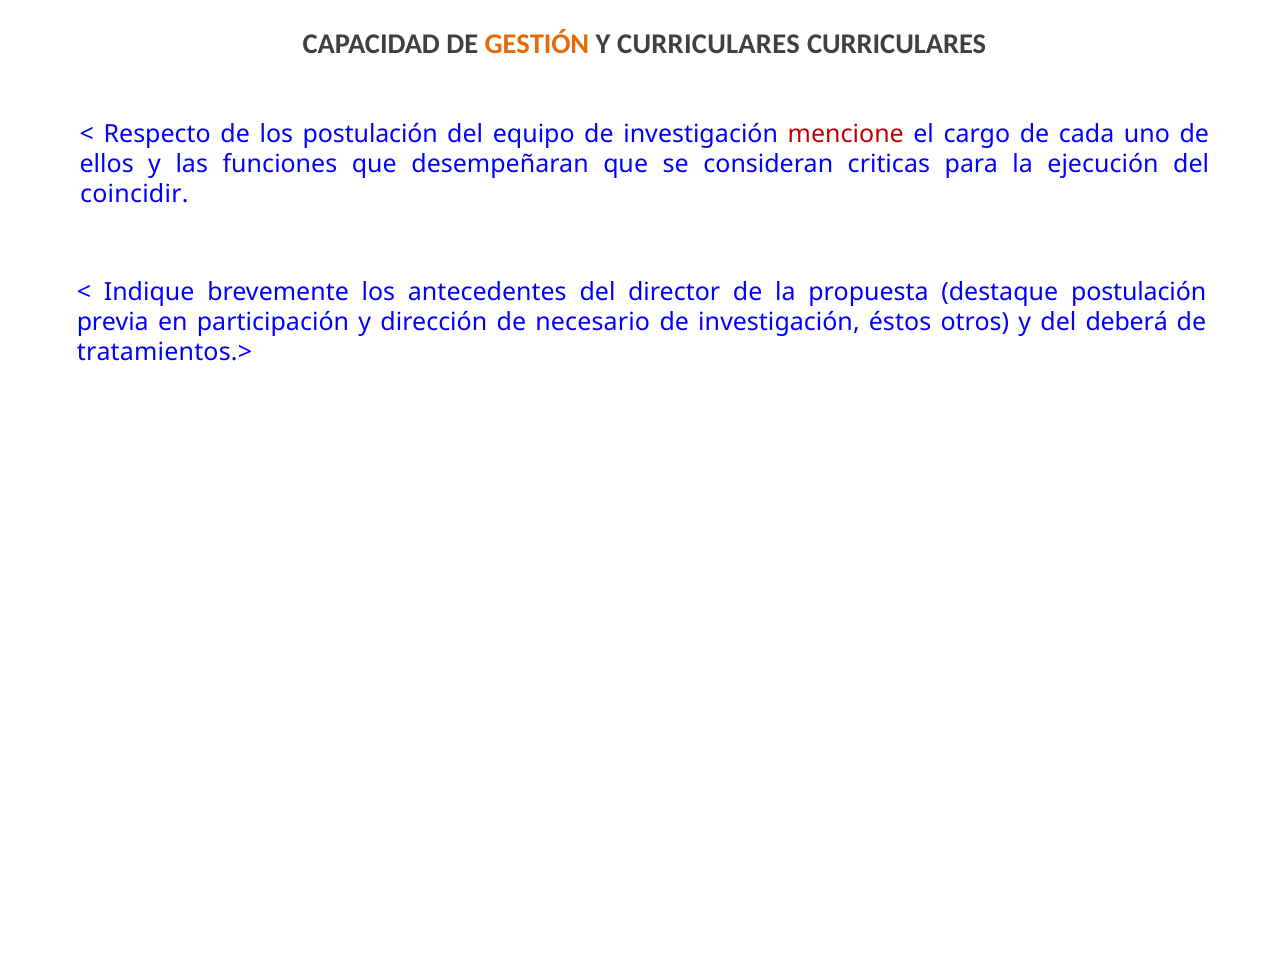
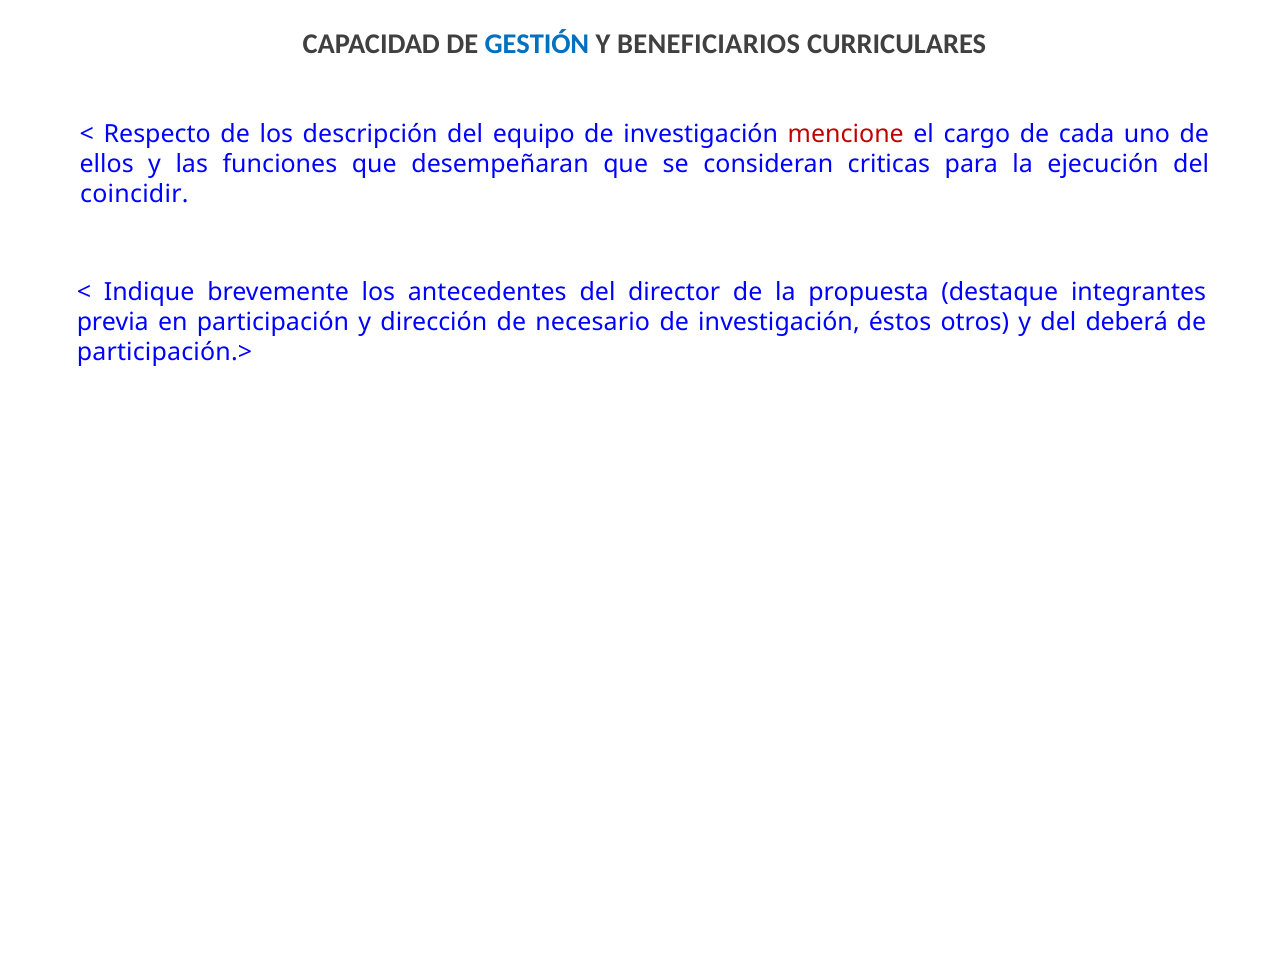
GESTIÓN colour: orange -> blue
Y CURRICULARES: CURRICULARES -> BENEFICIARIOS
los postulación: postulación -> descripción
destaque postulación: postulación -> integrantes
tratamientos.>: tratamientos.> -> participación.>
